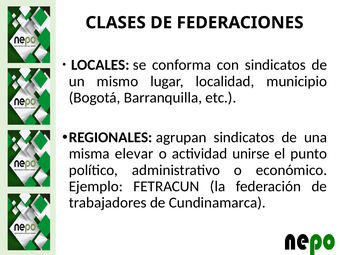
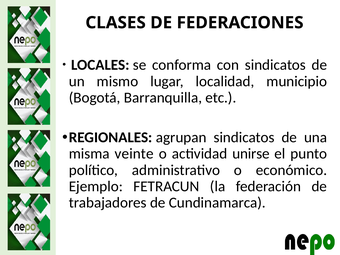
elevar: elevar -> veinte
